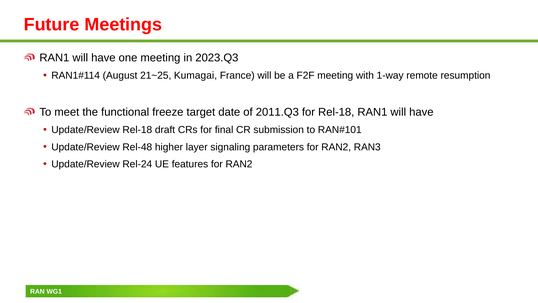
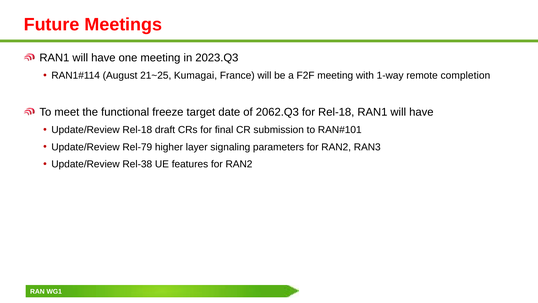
resumption: resumption -> completion
2011.Q3: 2011.Q3 -> 2062.Q3
Rel-48: Rel-48 -> Rel-79
Rel-24: Rel-24 -> Rel-38
